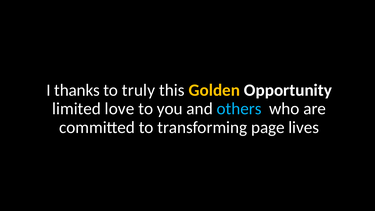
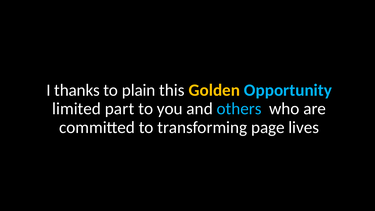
truly: truly -> plain
Opportunity colour: white -> light blue
love: love -> part
